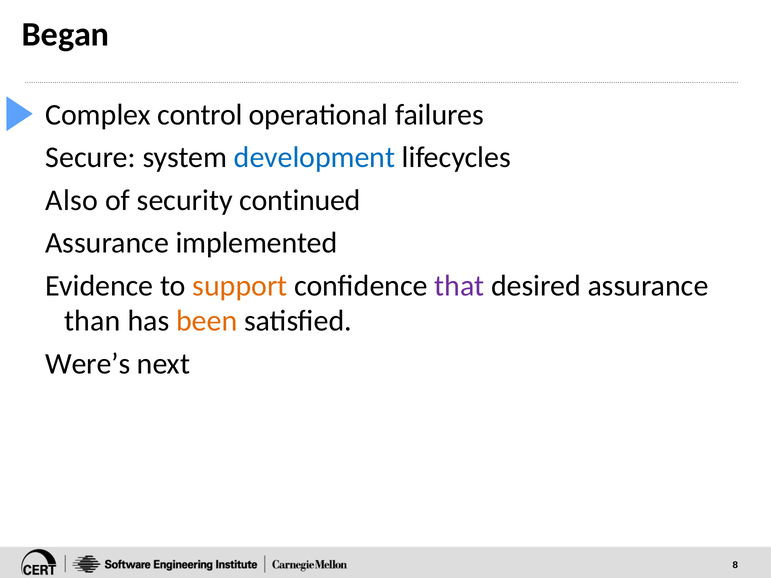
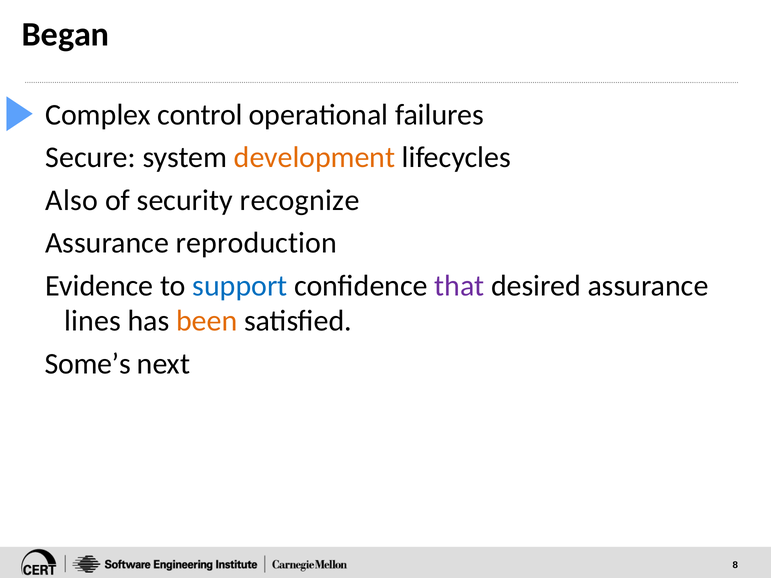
development colour: blue -> orange
continued: continued -> recognize
implemented: implemented -> reproduction
support colour: orange -> blue
than: than -> lines
Were’s: Were’s -> Some’s
